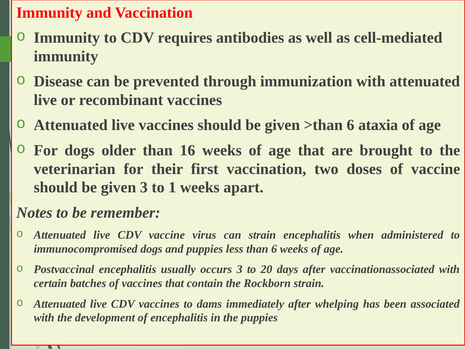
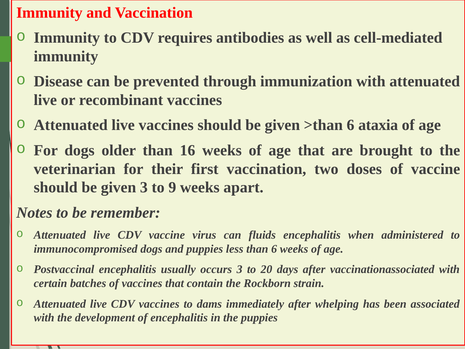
1: 1 -> 9
can strain: strain -> fluids
